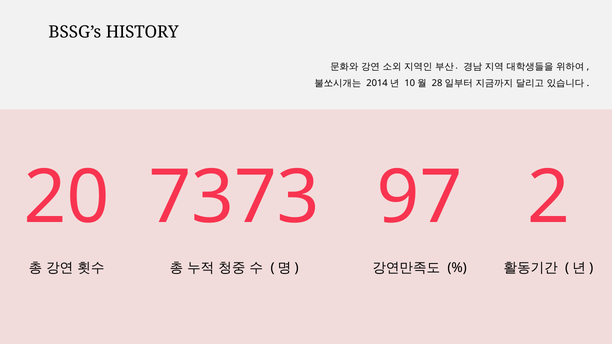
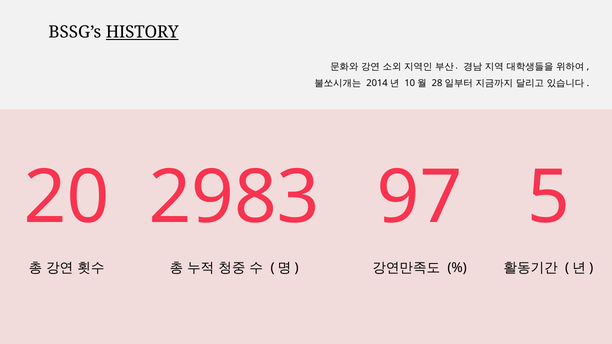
HISTORY underline: none -> present
7373: 7373 -> 2983
2: 2 -> 5
